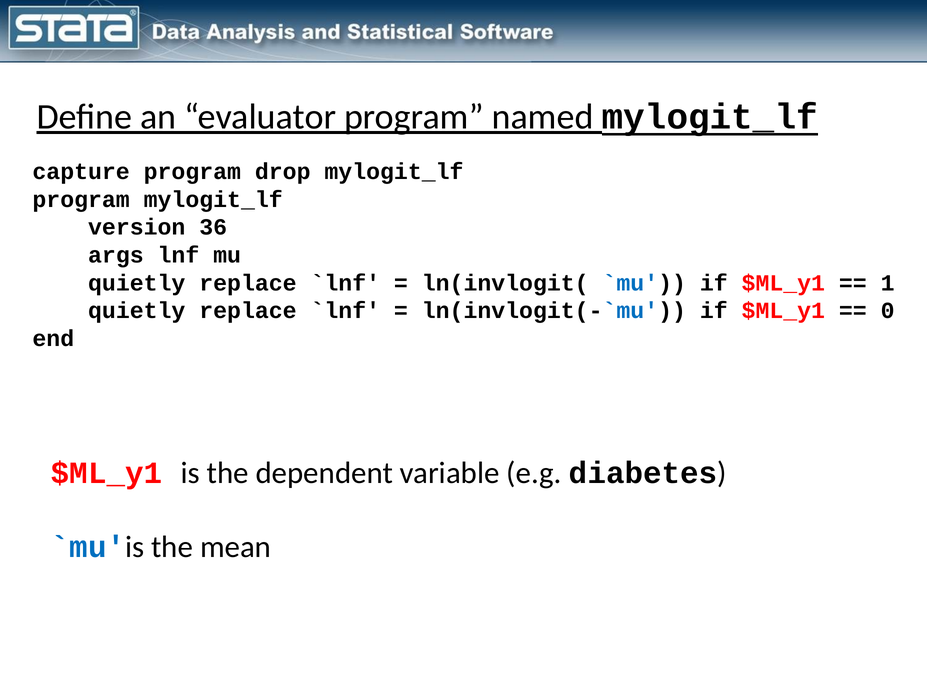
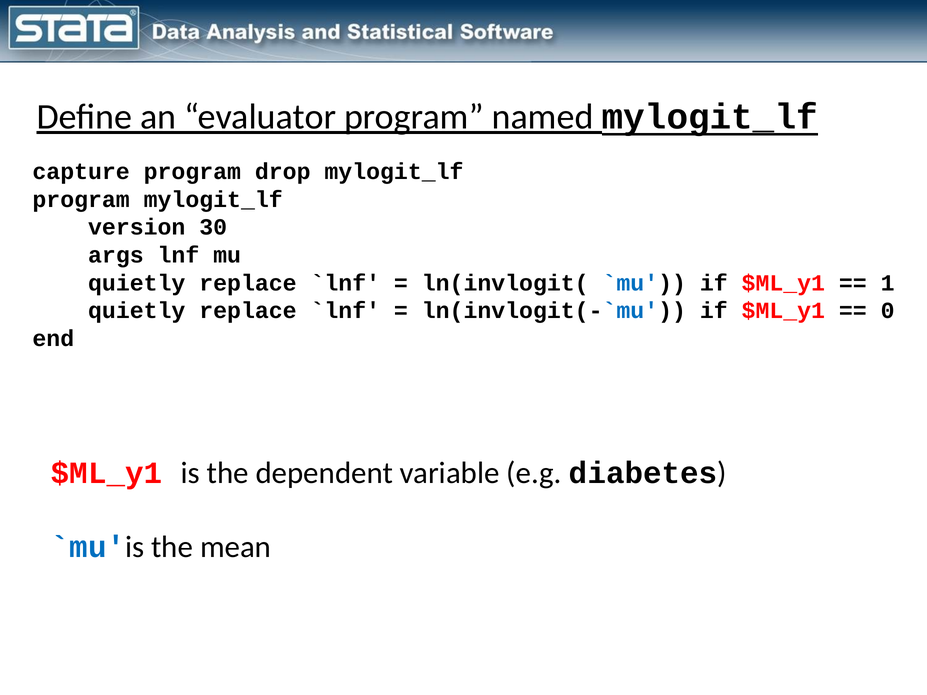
36: 36 -> 30
